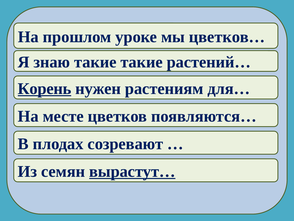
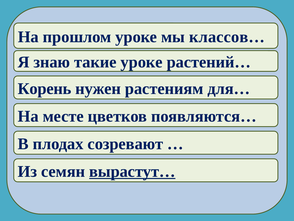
цветков…: цветков… -> классов…
такие такие: такие -> уроке
Корень underline: present -> none
